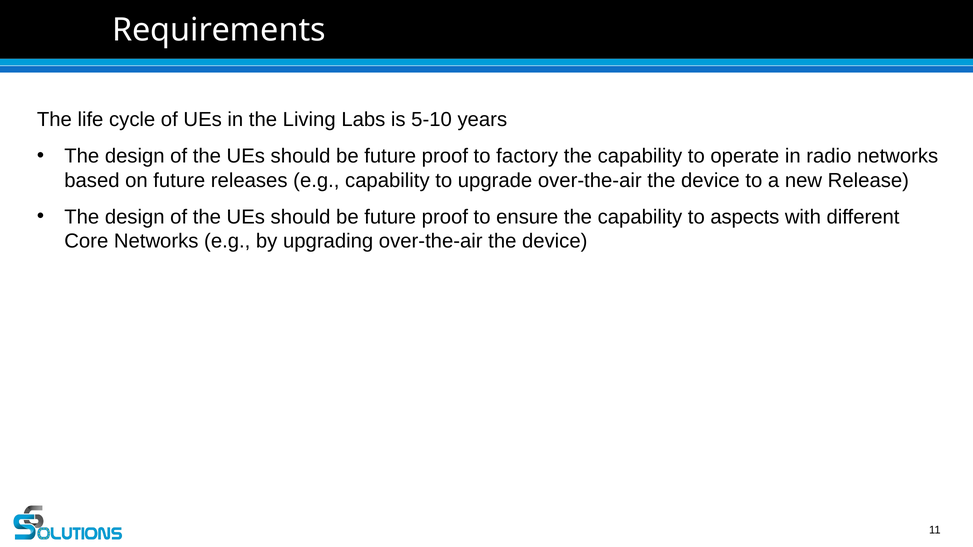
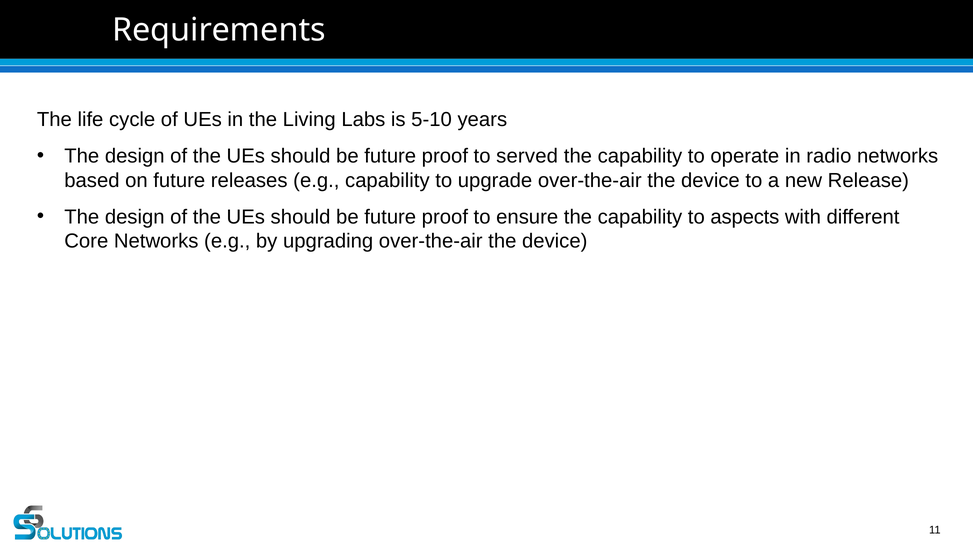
factory: factory -> served
